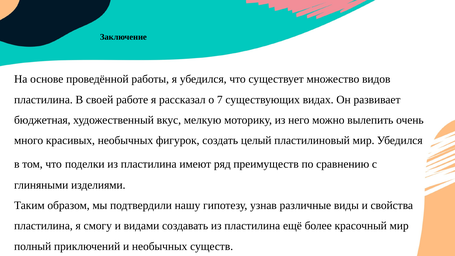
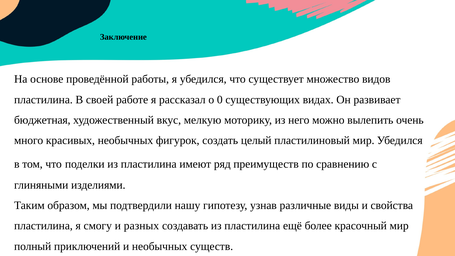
7: 7 -> 0
видами: видами -> разных
